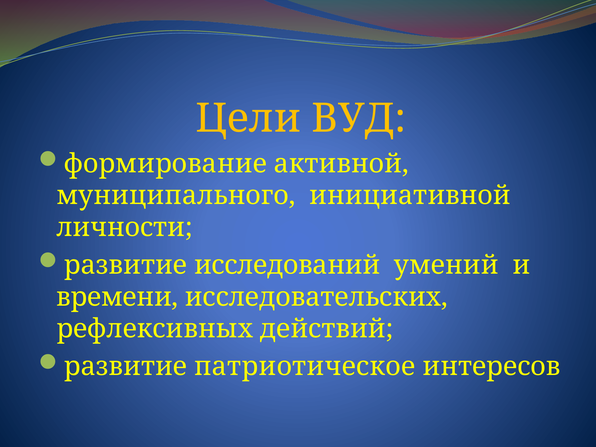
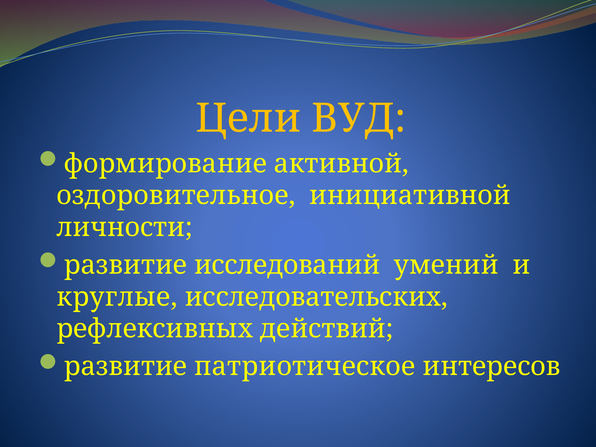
муниципального: муниципального -> оздоровительное
времени: времени -> круглые
